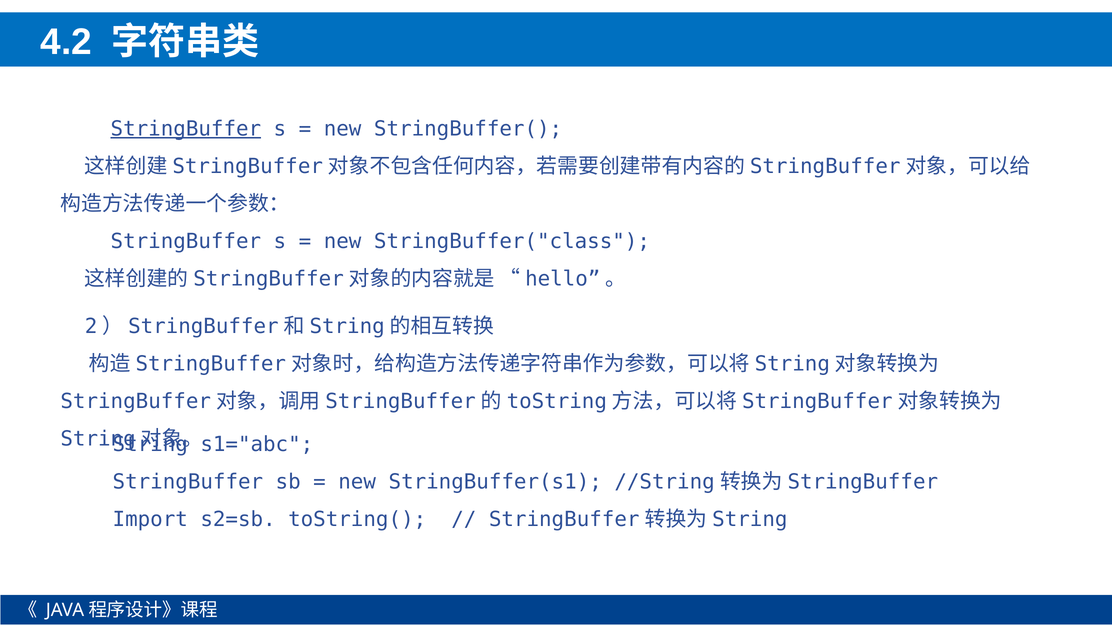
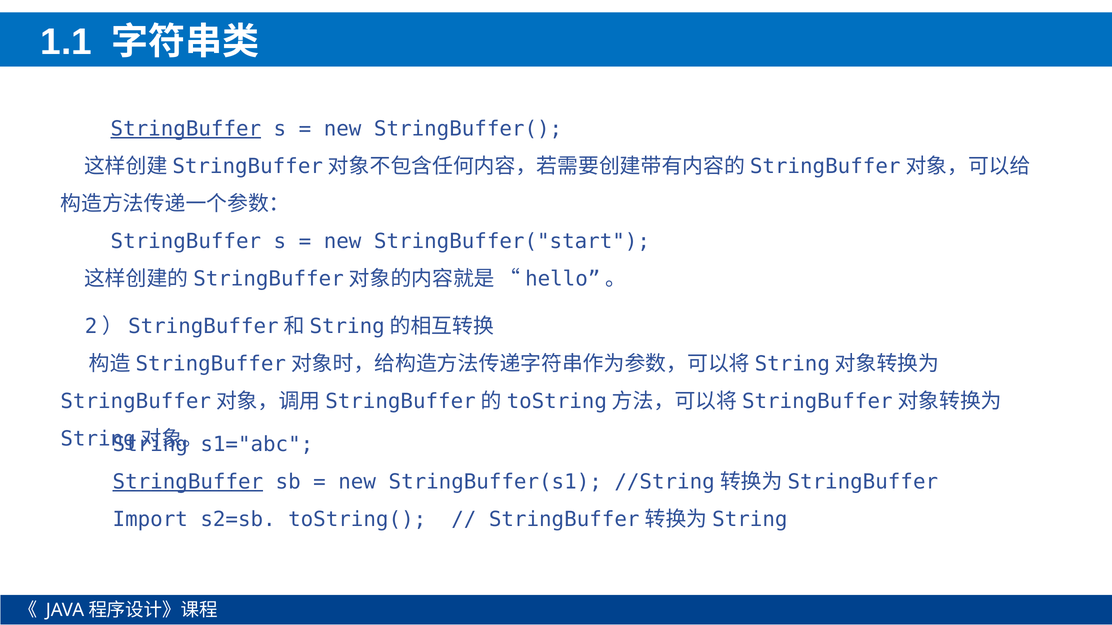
4.2: 4.2 -> 1.1
StringBuffer("class: StringBuffer("class -> StringBuffer("start
StringBuffer at (188, 482) underline: none -> present
